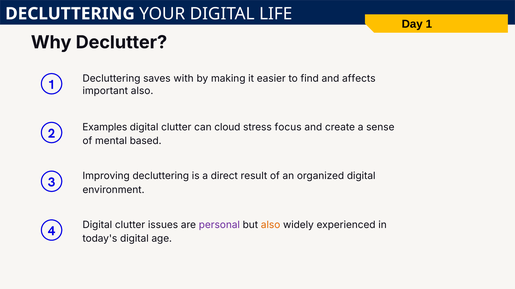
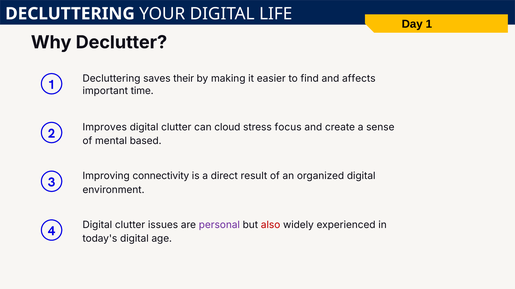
with: with -> their
important also: also -> time
Examples: Examples -> Improves
Improving decluttering: decluttering -> connectivity
also at (271, 225) colour: orange -> red
